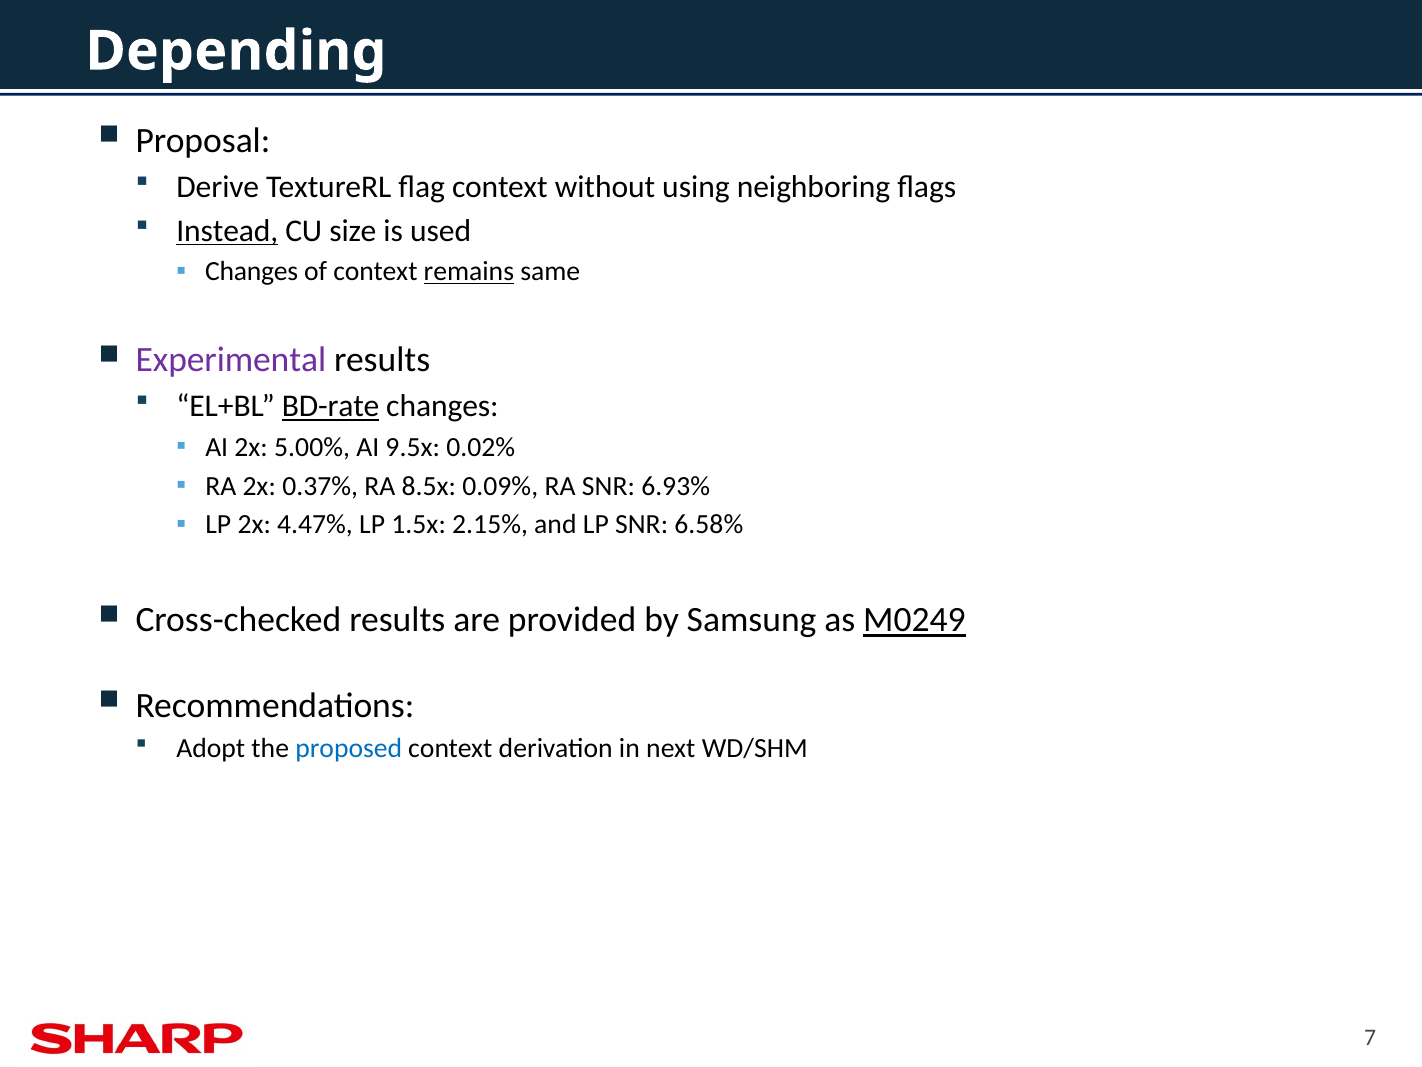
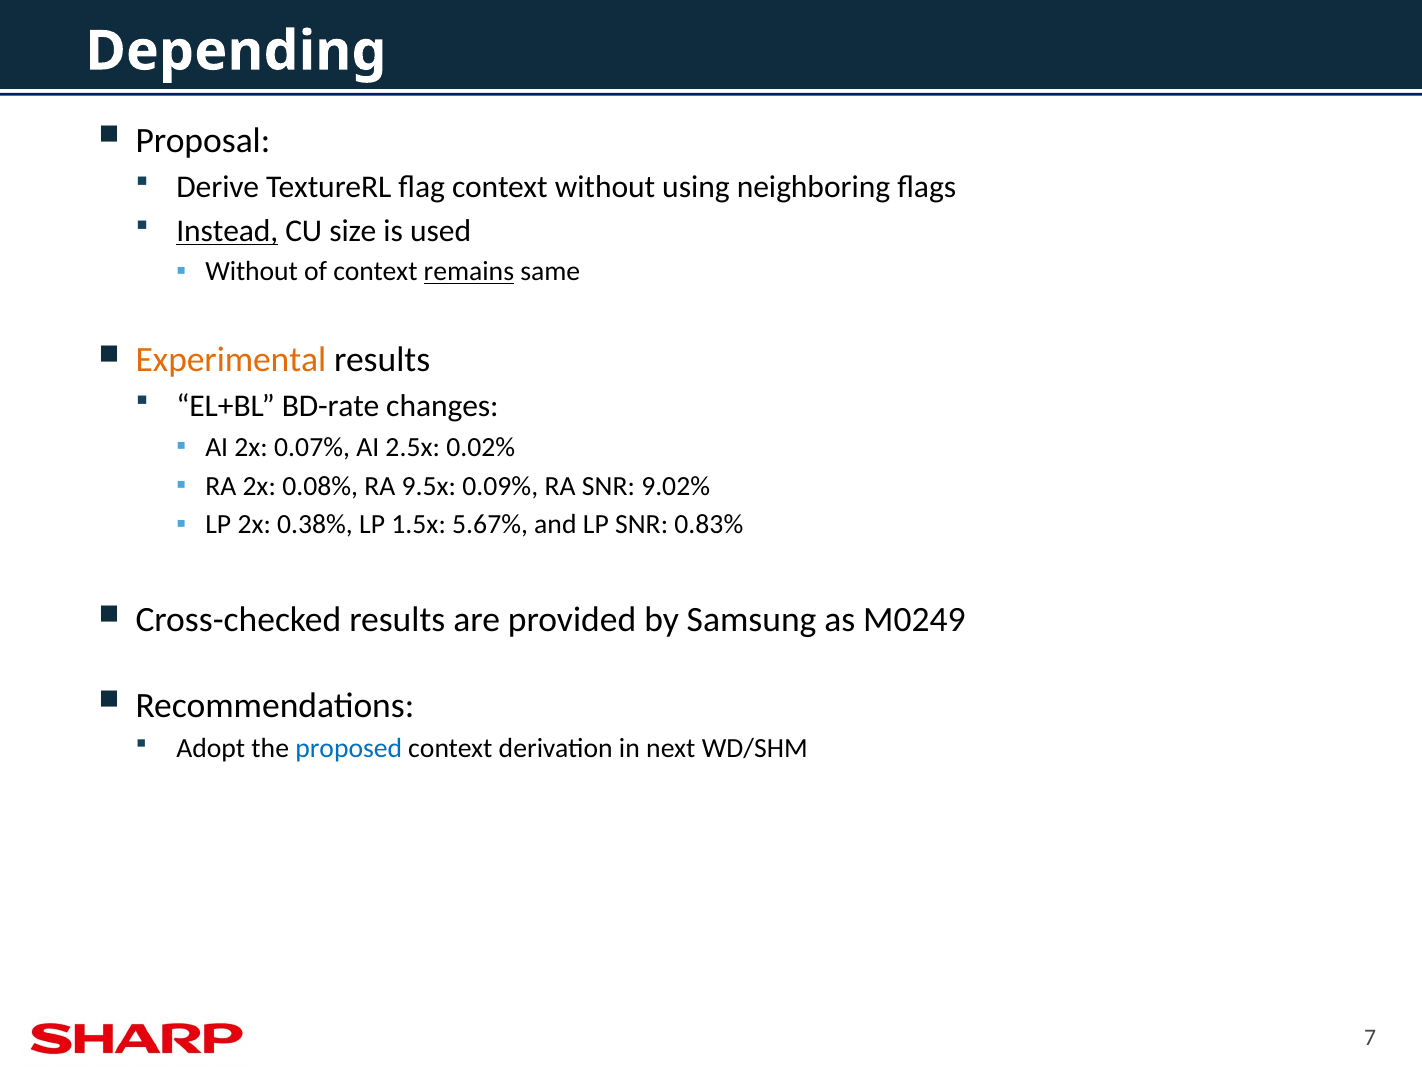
Changes at (252, 272): Changes -> Without
Experimental colour: purple -> orange
BD-rate underline: present -> none
5.00%: 5.00% -> 0.07%
9.5x: 9.5x -> 2.5x
0.37%: 0.37% -> 0.08%
8.5x: 8.5x -> 9.5x
6.93%: 6.93% -> 9.02%
4.47%: 4.47% -> 0.38%
2.15%: 2.15% -> 5.67%
6.58%: 6.58% -> 0.83%
M0249 underline: present -> none
